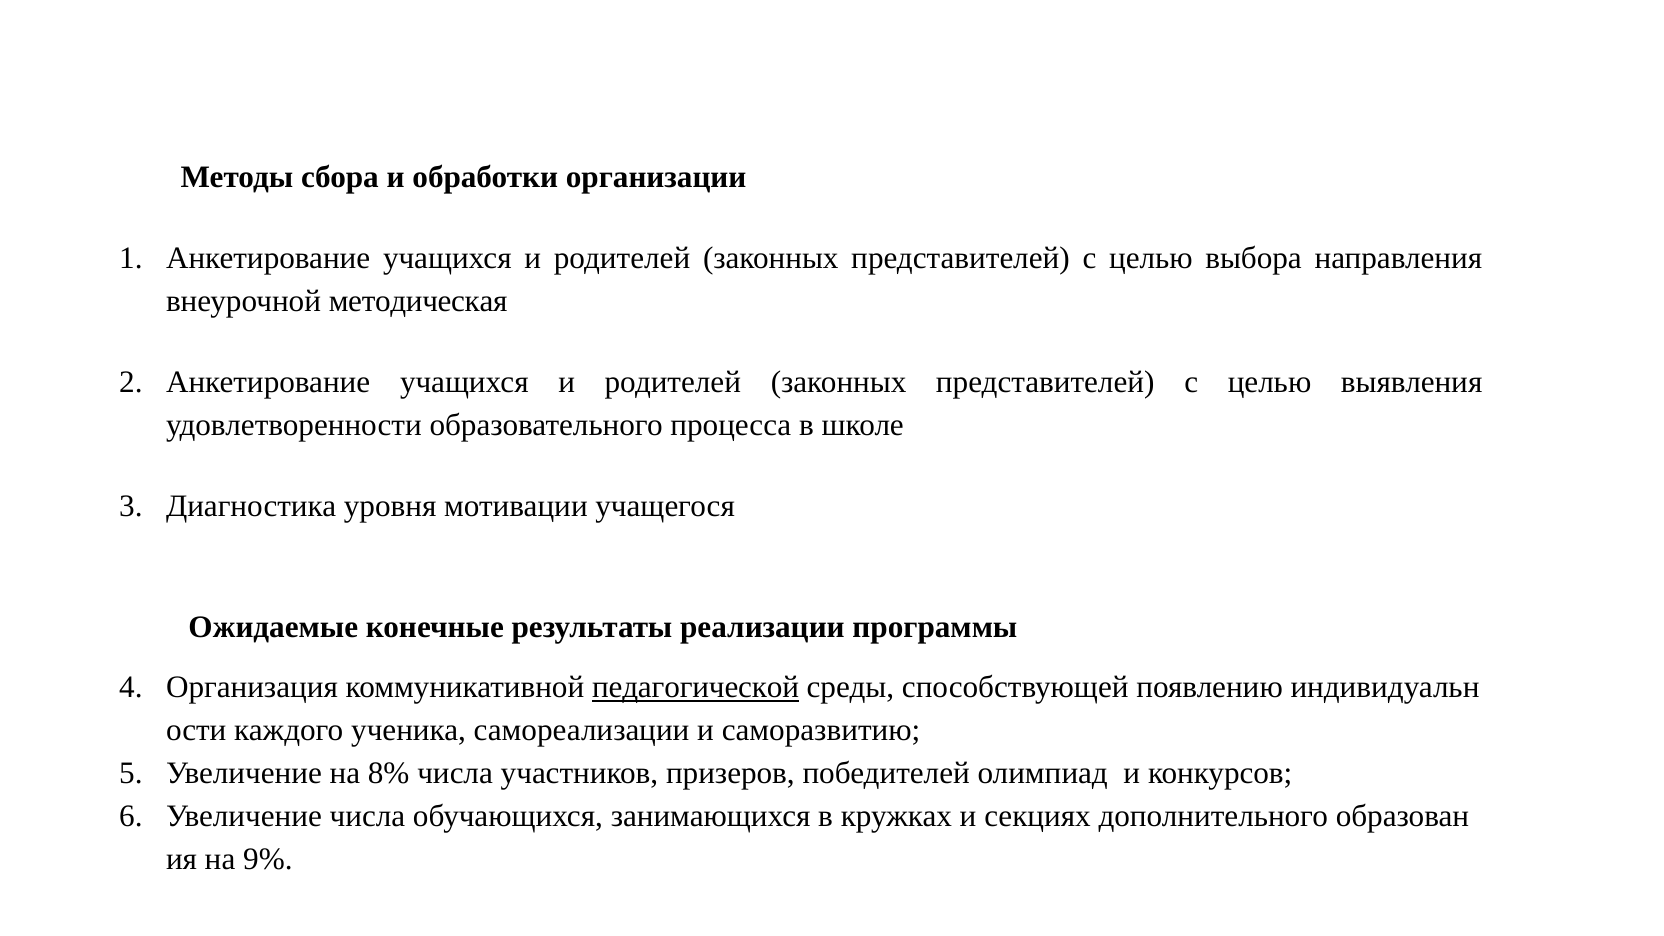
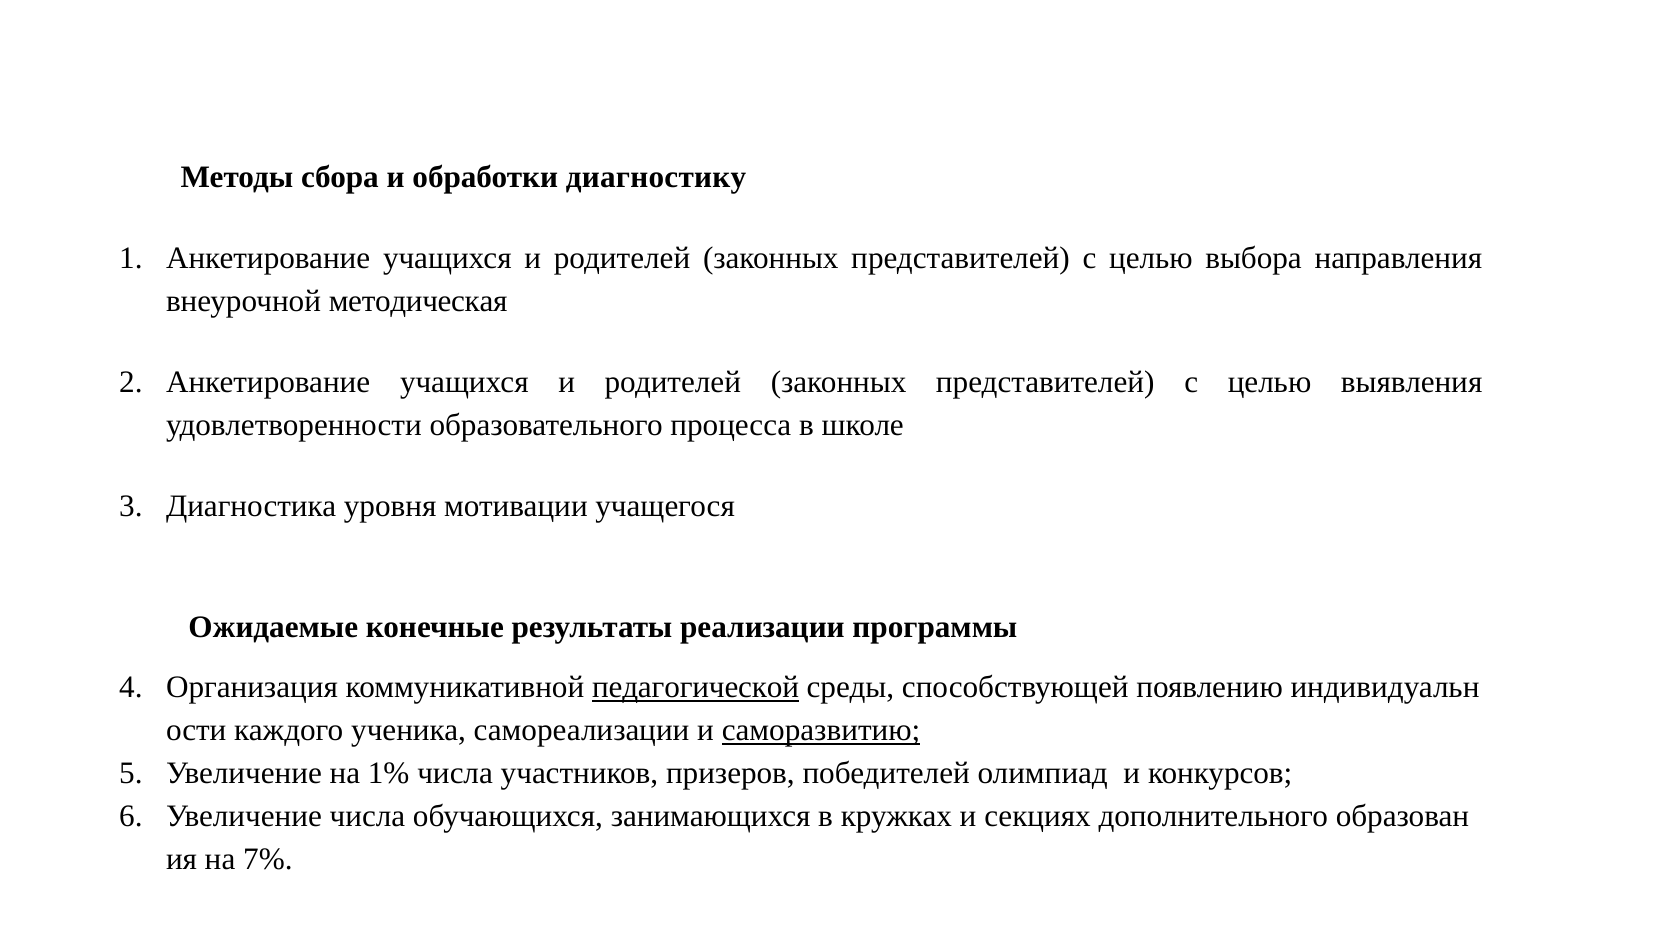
организации: организации -> диагностику
саморазвитию underline: none -> present
8%: 8% -> 1%
9%: 9% -> 7%
